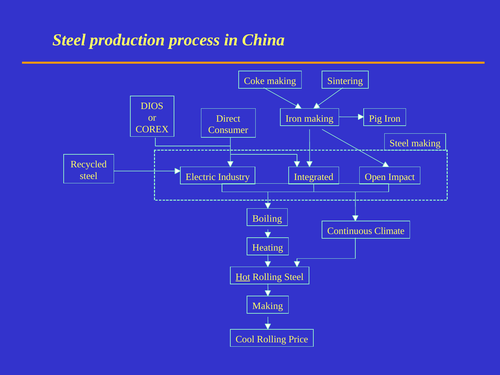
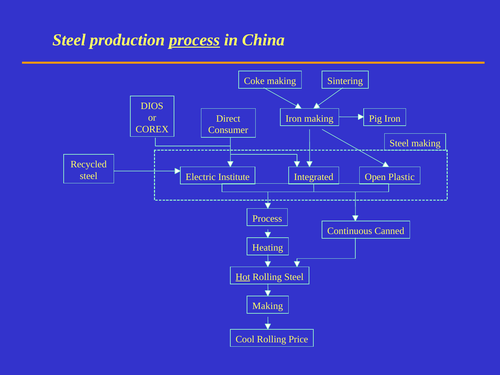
process at (194, 40) underline: none -> present
Industry: Industry -> Institute
Impact: Impact -> Plastic
Boiling at (267, 219): Boiling -> Process
Climate: Climate -> Canned
